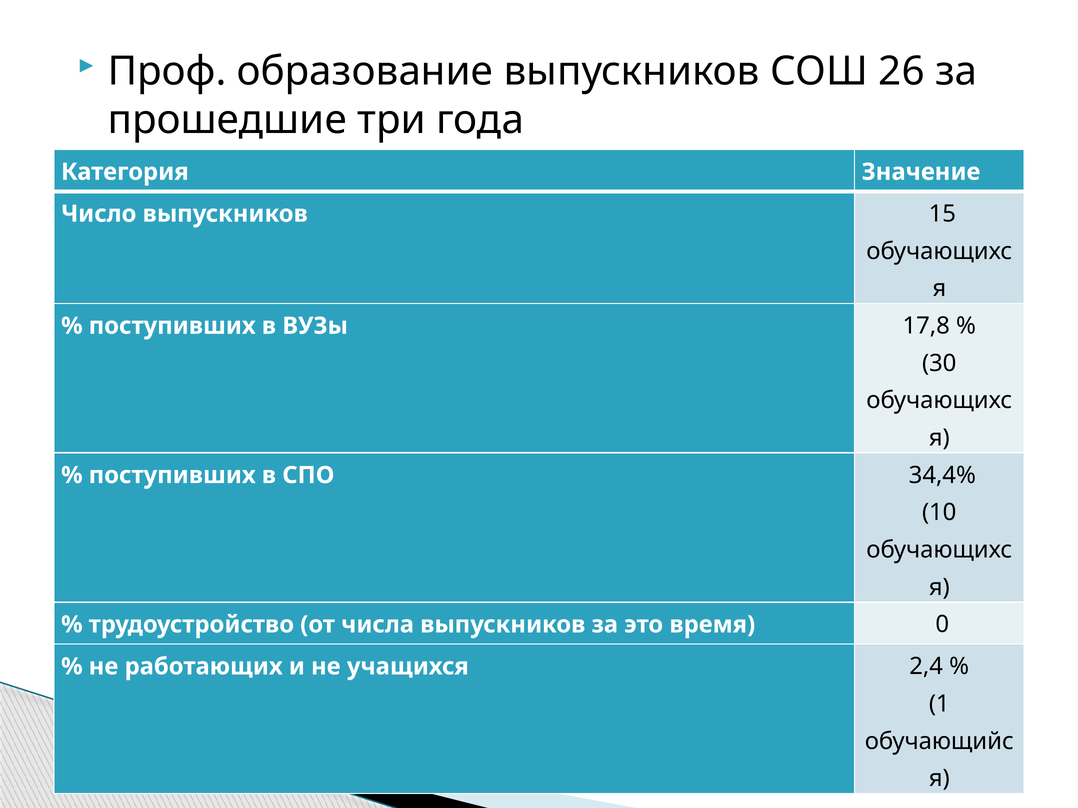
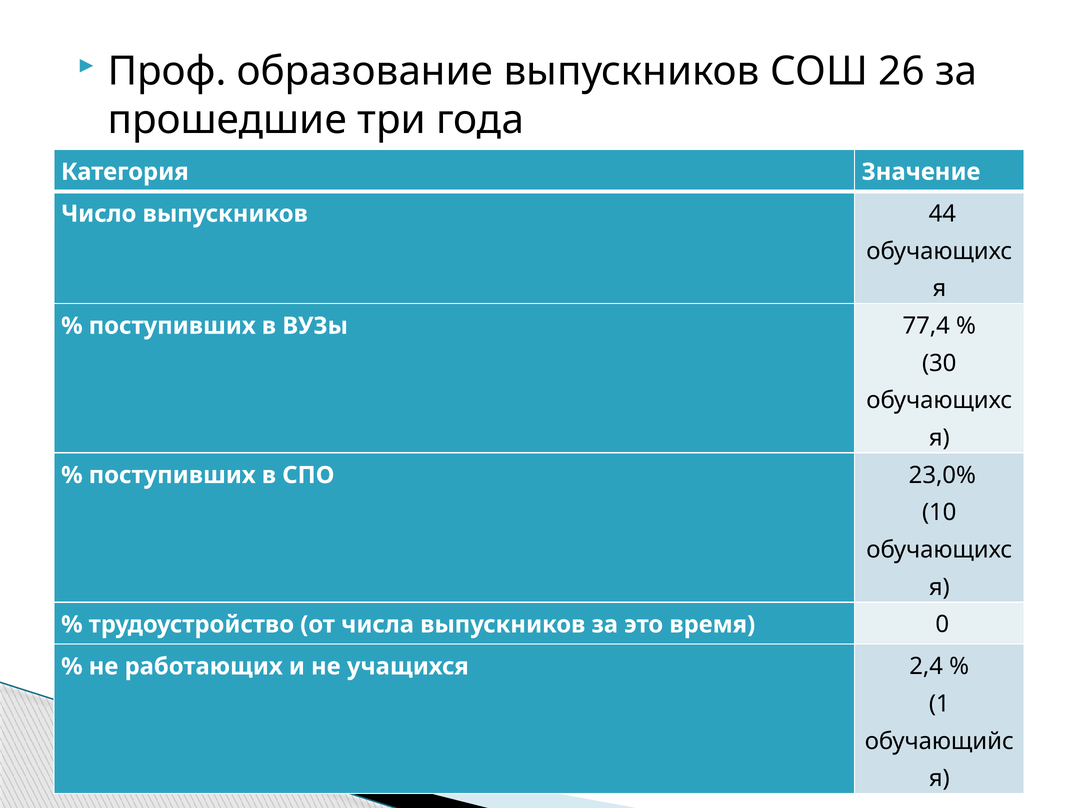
15: 15 -> 44
17,8: 17,8 -> 77,4
34,4%: 34,4% -> 23,0%
